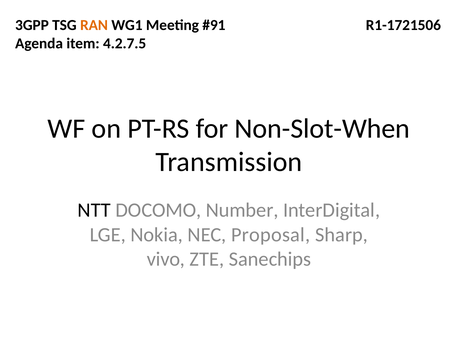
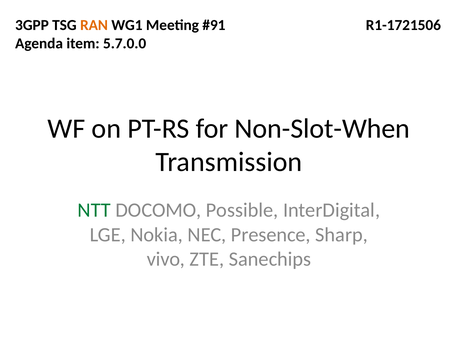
4.2.7.5: 4.2.7.5 -> 5.7.0.0
NTT colour: black -> green
Number: Number -> Possible
Proposal: Proposal -> Presence
